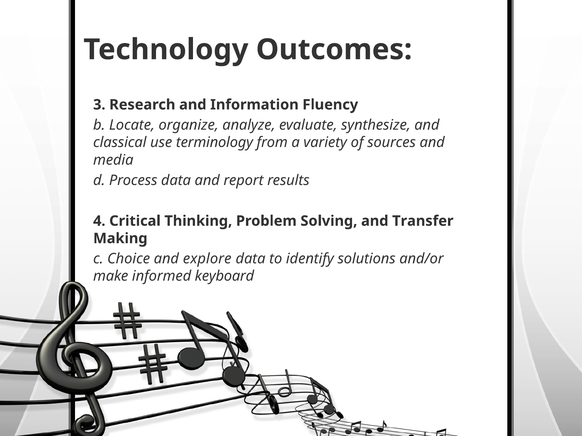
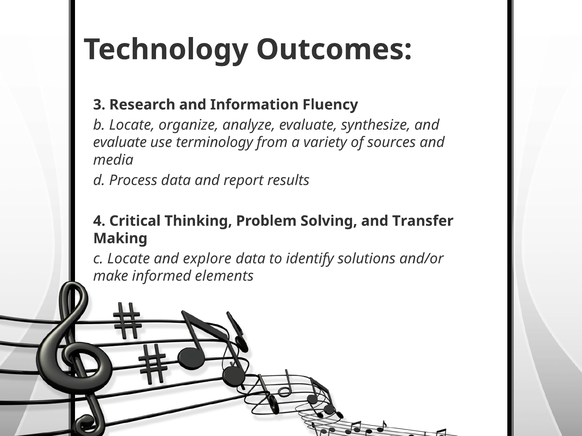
classical at (120, 143): classical -> evaluate
c Choice: Choice -> Locate
keyboard: keyboard -> elements
